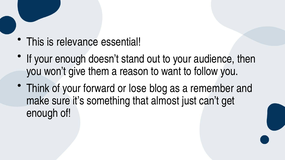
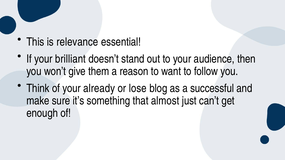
your enough: enough -> brilliant
forward: forward -> already
remember: remember -> successful
